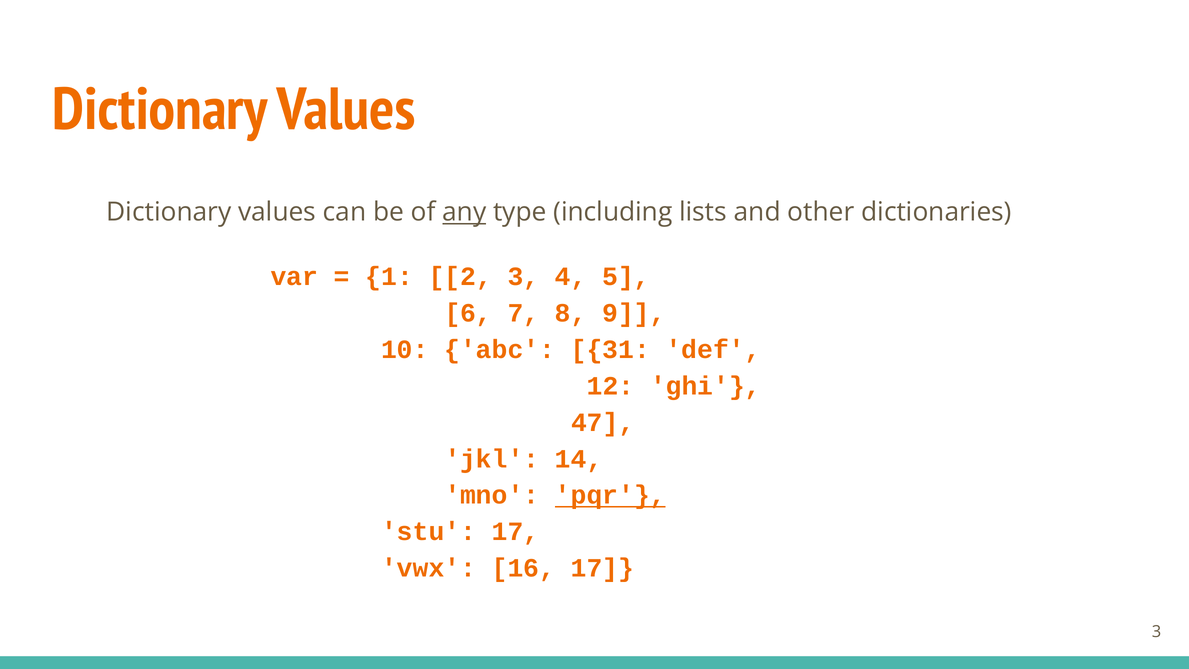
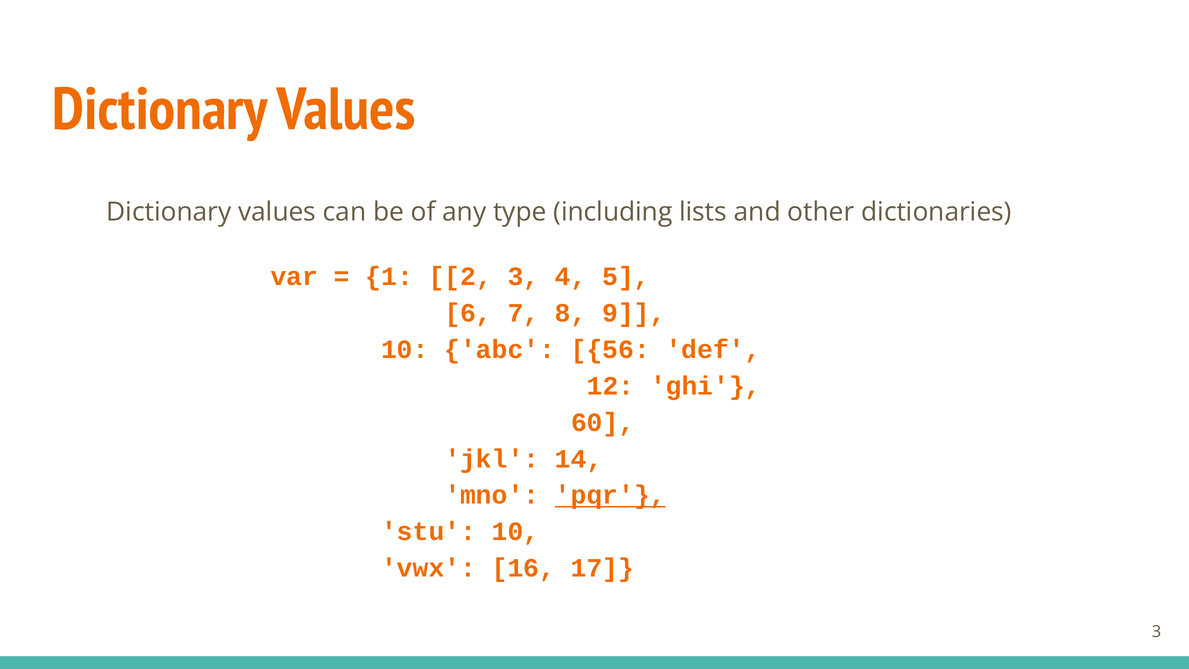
any underline: present -> none
31: 31 -> 56
47: 47 -> 60
stu 17: 17 -> 10
